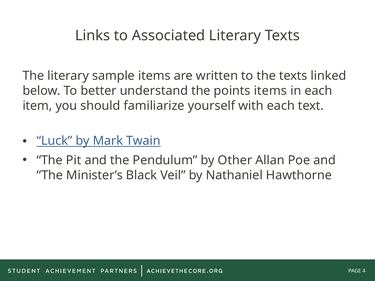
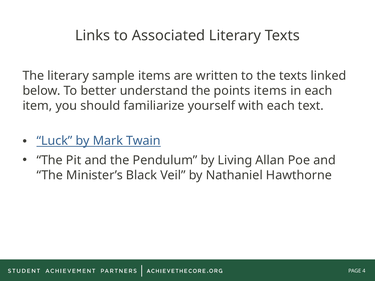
Other: Other -> Living
